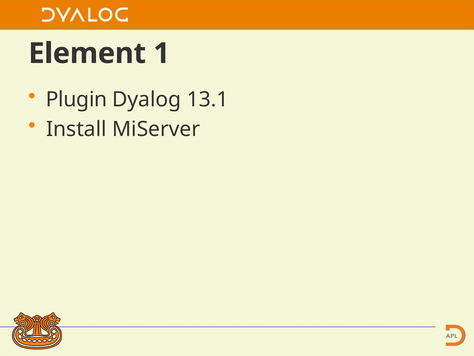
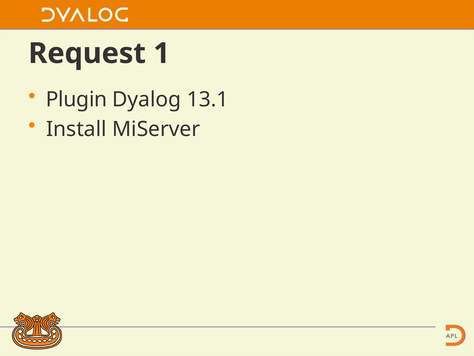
Element: Element -> Request
